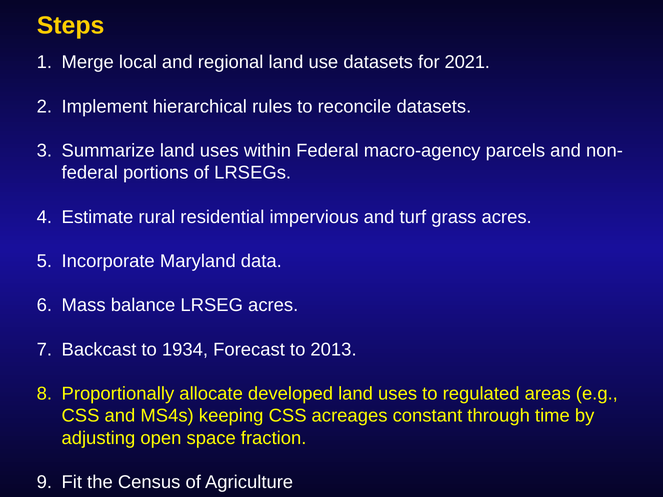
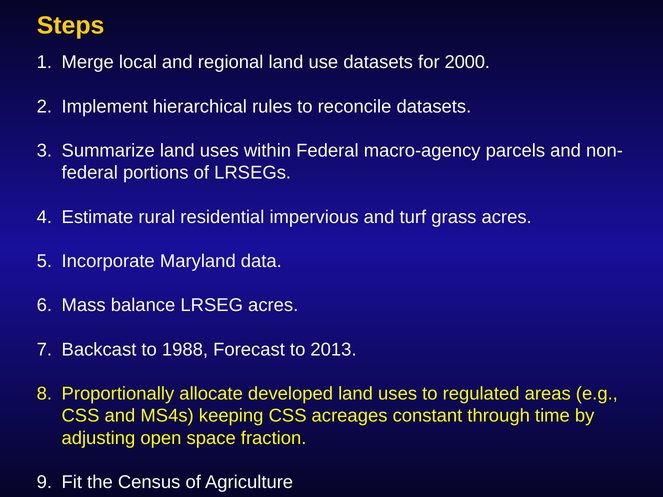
2021: 2021 -> 2000
1934: 1934 -> 1988
